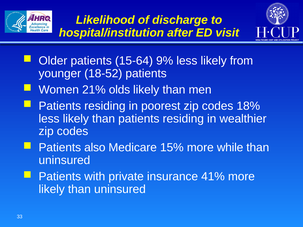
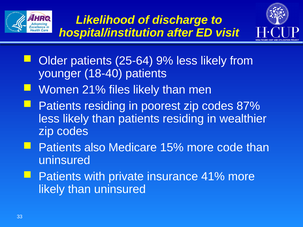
15-64: 15-64 -> 25-64
18-52: 18-52 -> 18-40
olds: olds -> files
18%: 18% -> 87%
while: while -> code
